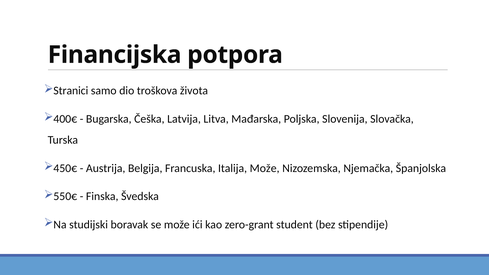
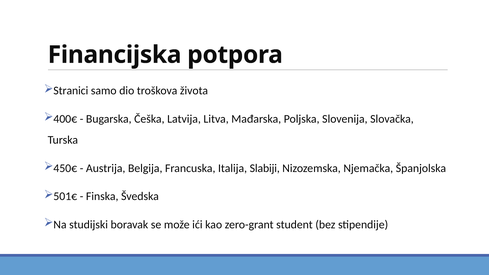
Italija Može: Može -> Slabiji
550€: 550€ -> 501€
